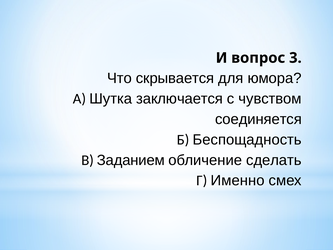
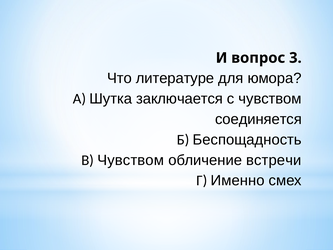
скрывается: скрывается -> литературе
В Заданием: Заданием -> Чувством
сделать: сделать -> встречи
